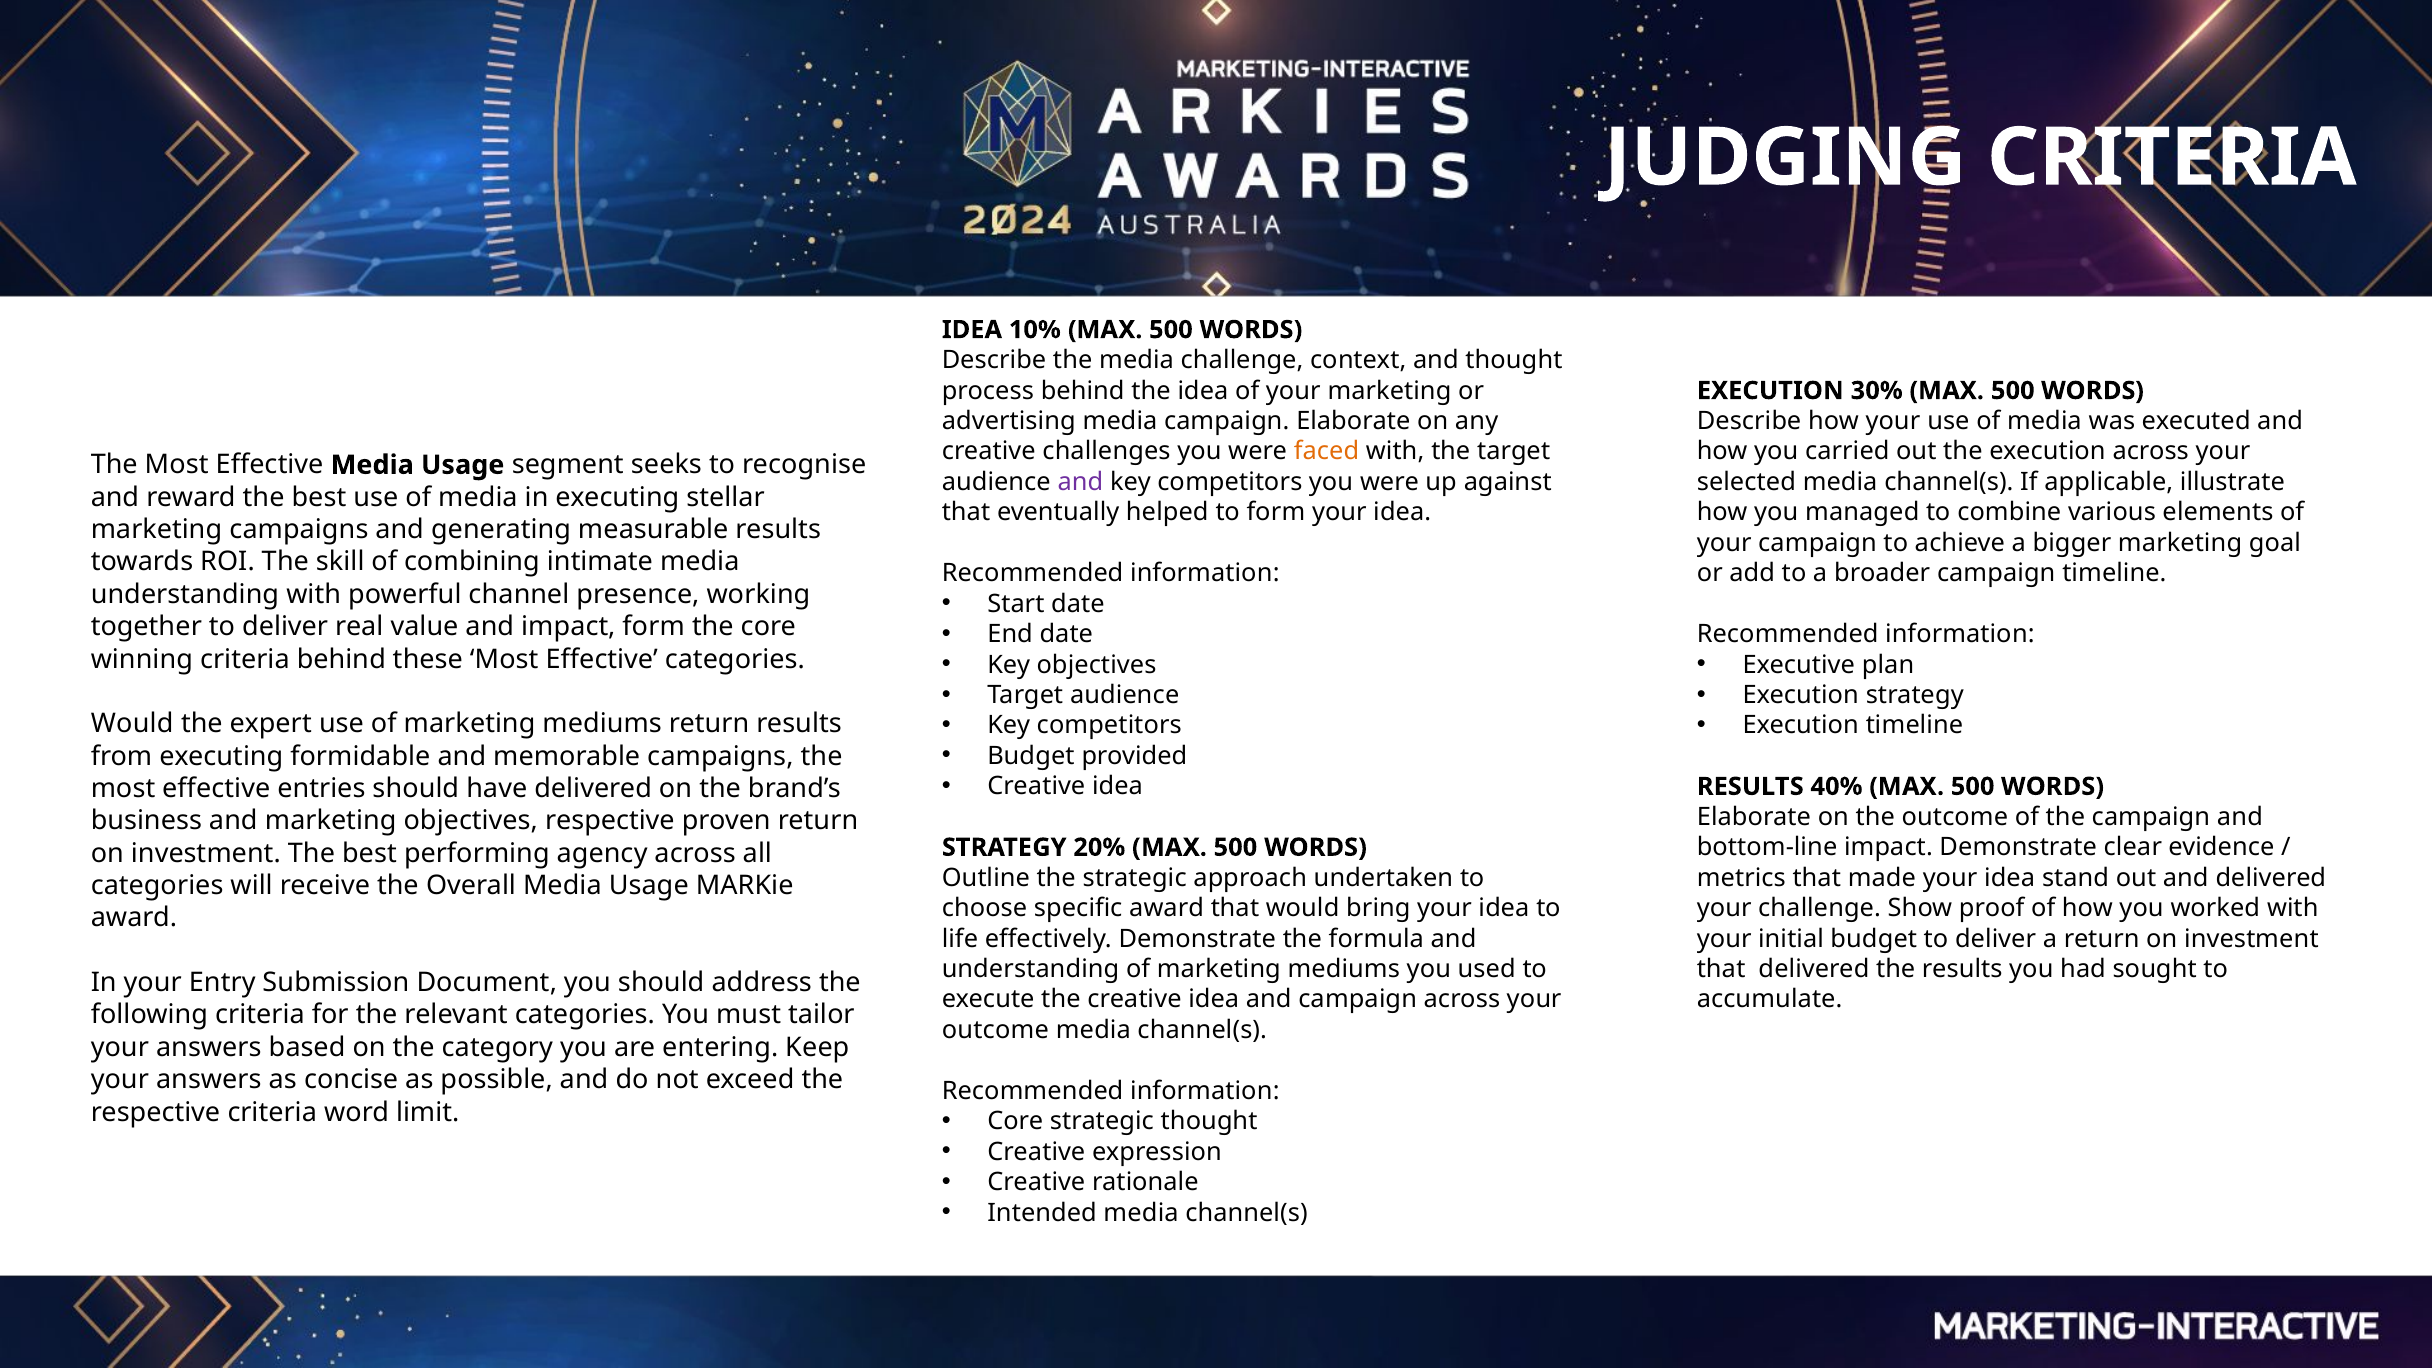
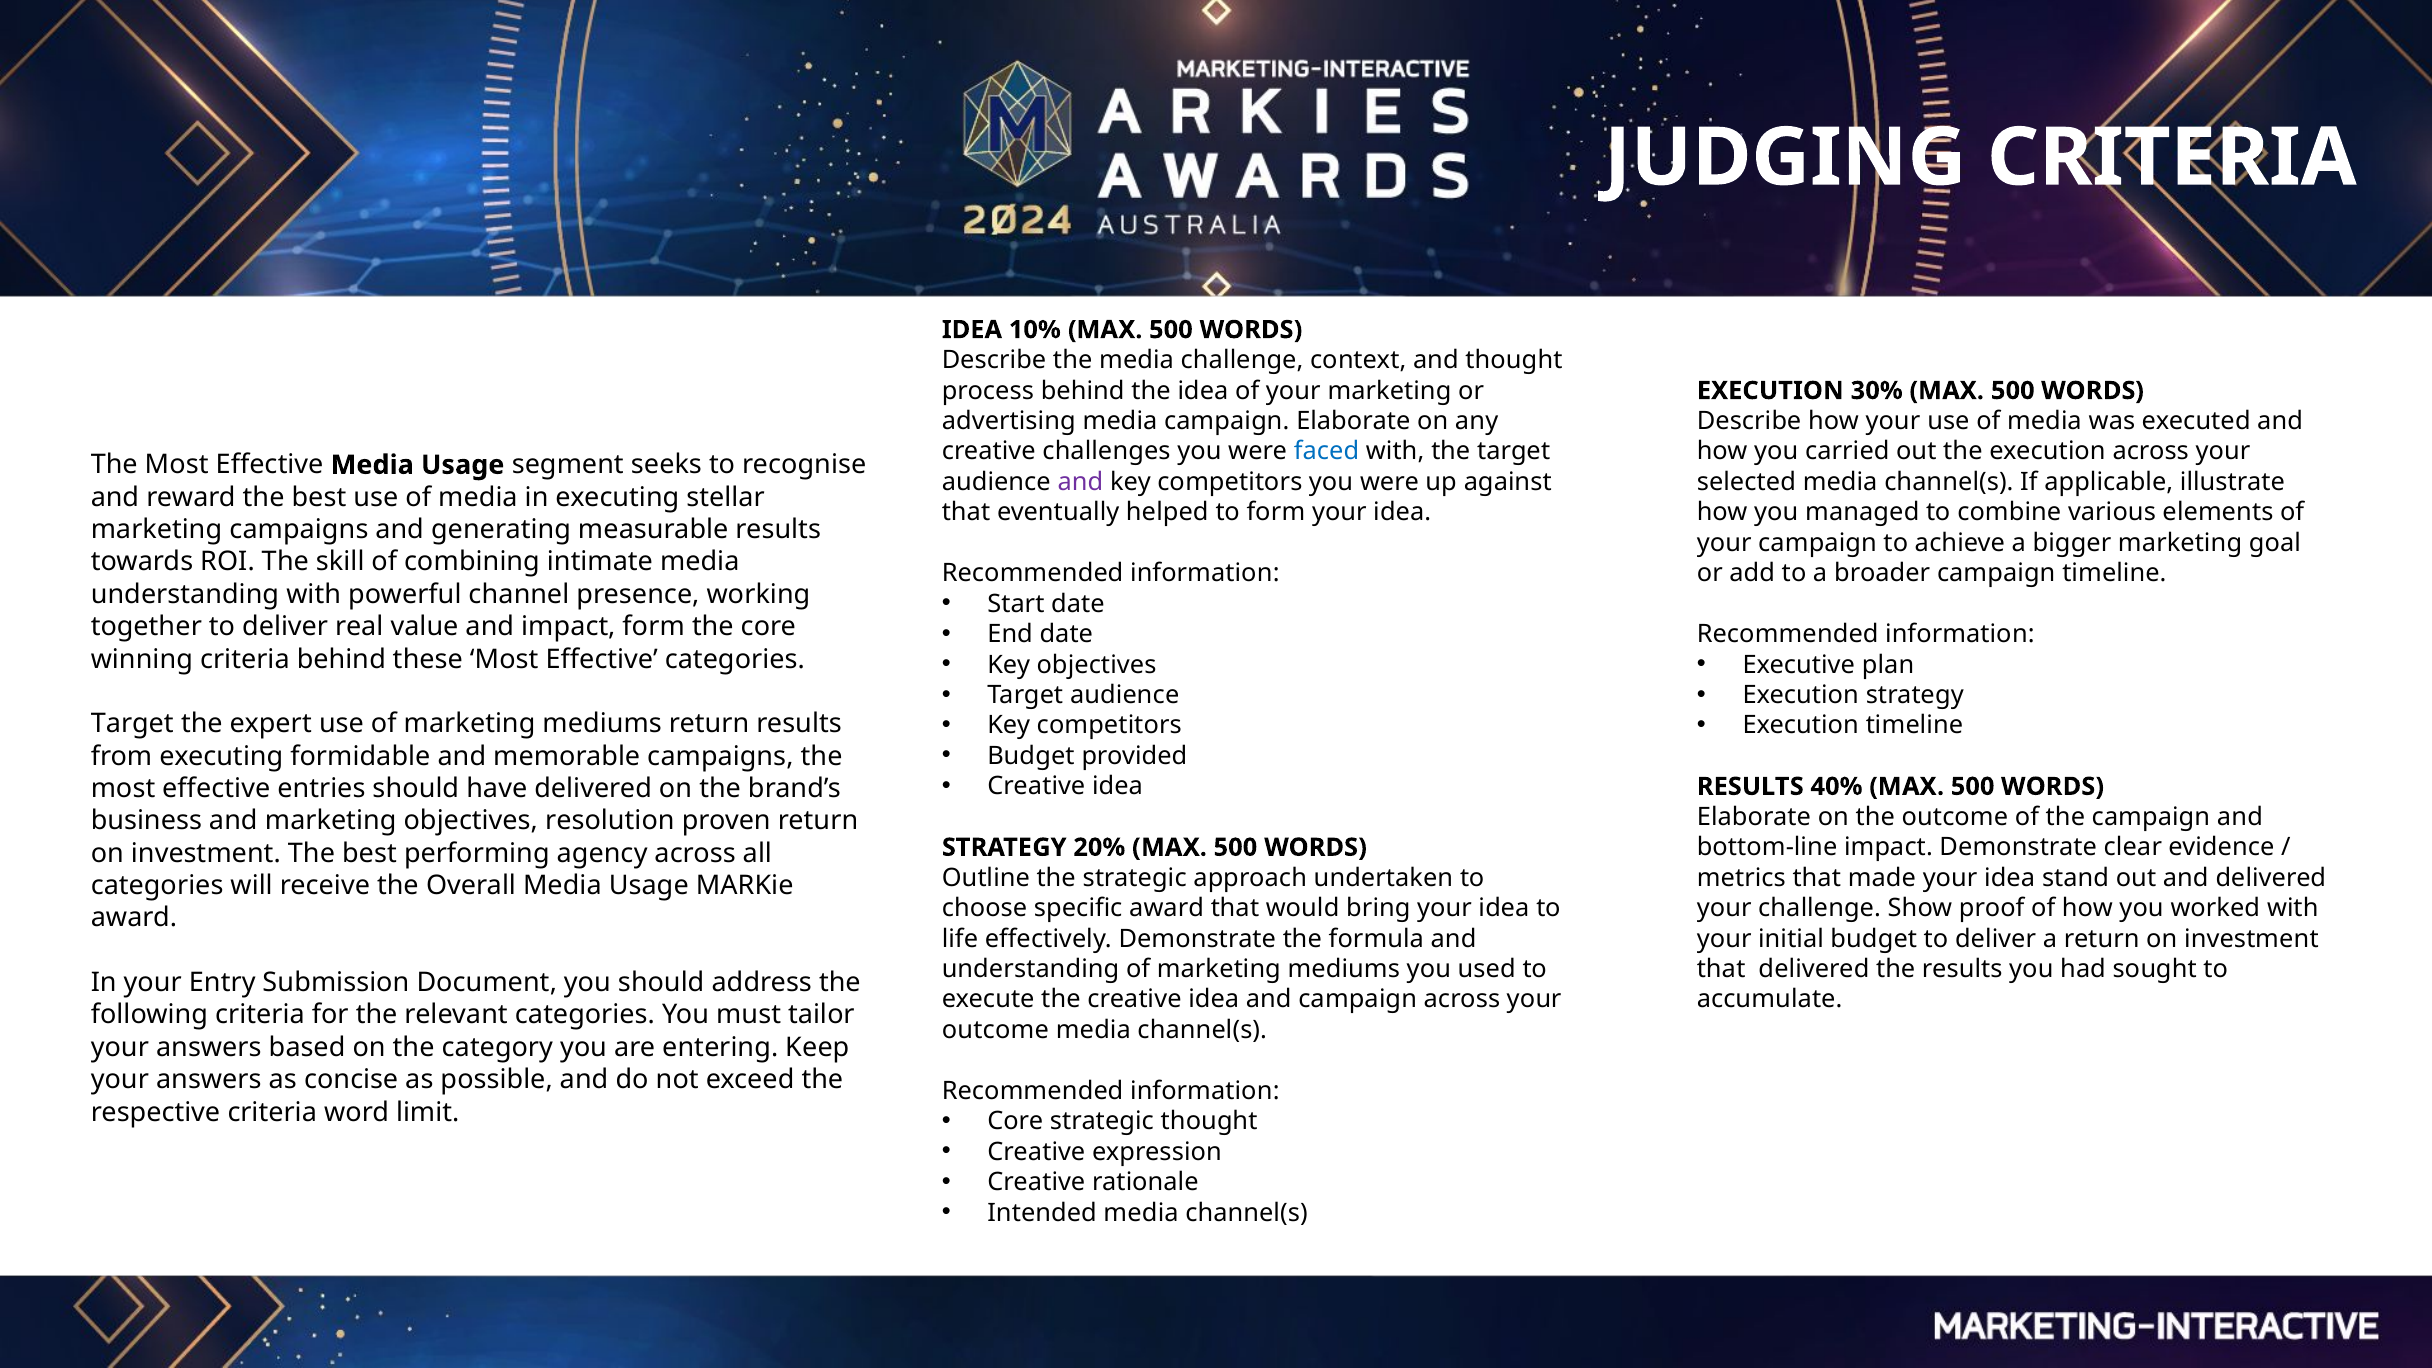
faced colour: orange -> blue
Would at (132, 724): Would -> Target
objectives respective: respective -> resolution
